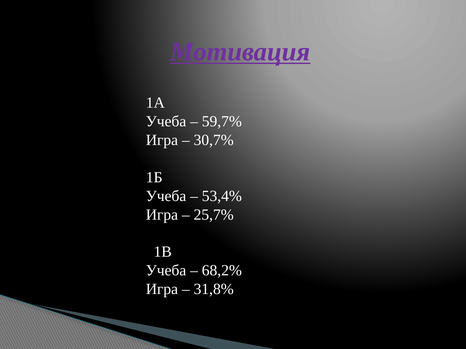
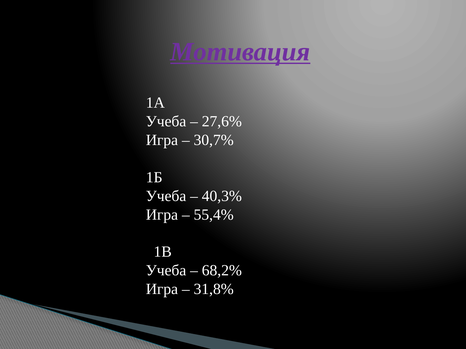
59,7%: 59,7% -> 27,6%
53,4%: 53,4% -> 40,3%
25,7%: 25,7% -> 55,4%
